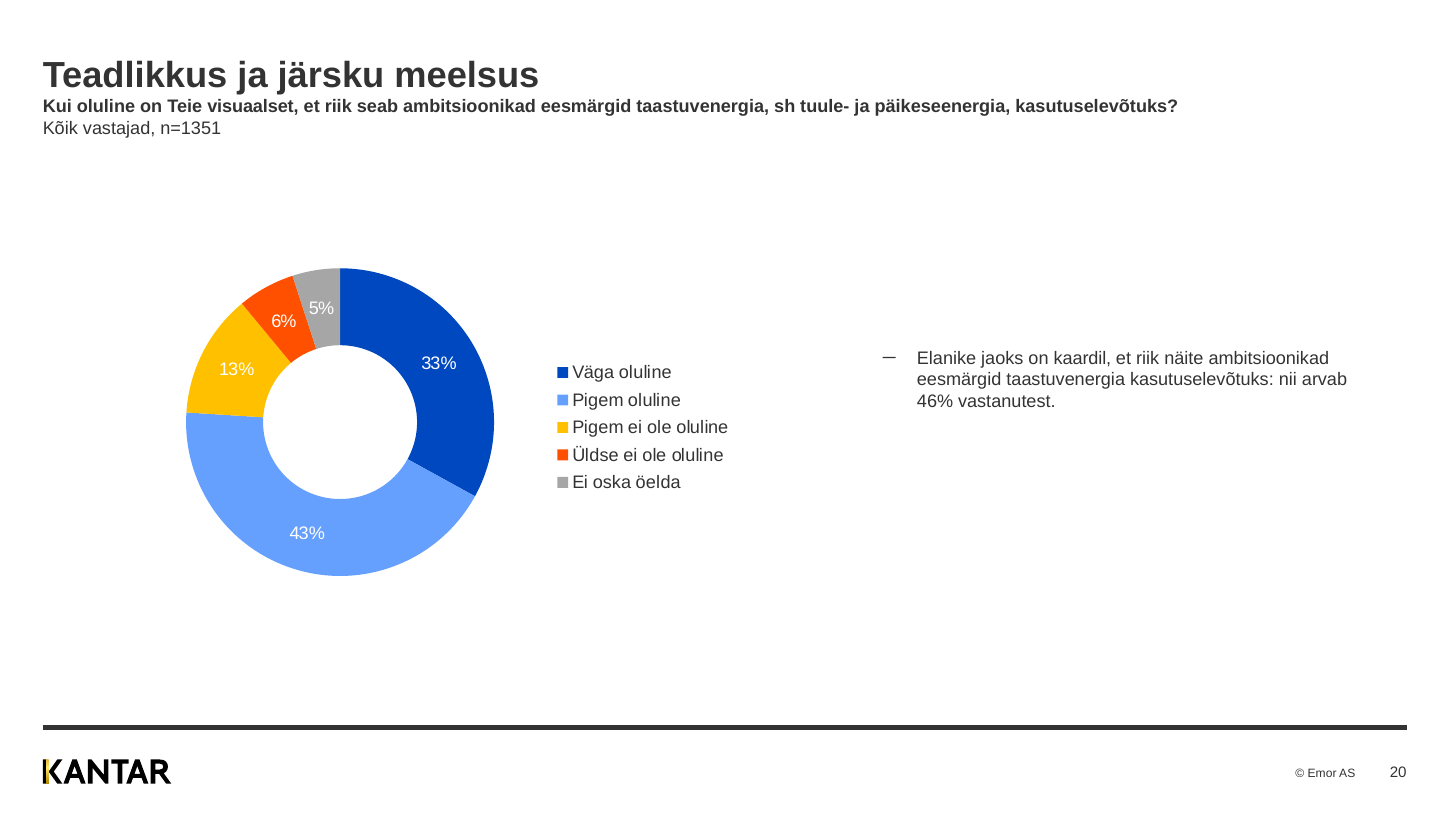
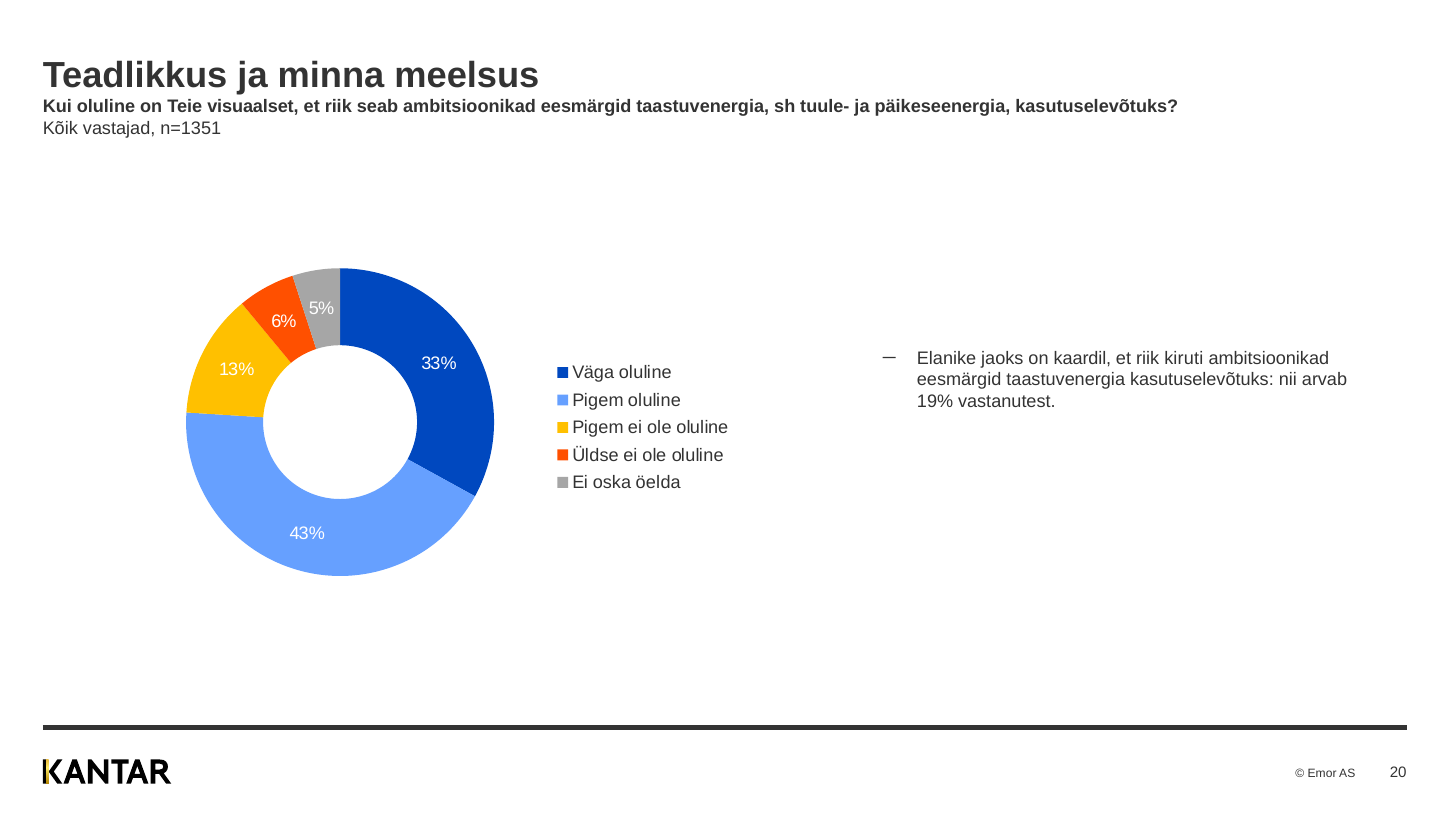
järsku: järsku -> minna
näite: näite -> kiruti
46%: 46% -> 19%
